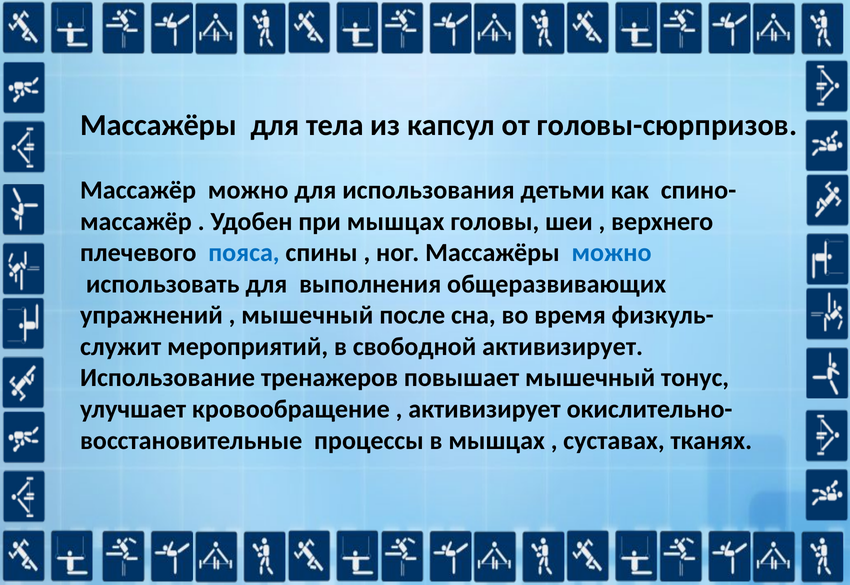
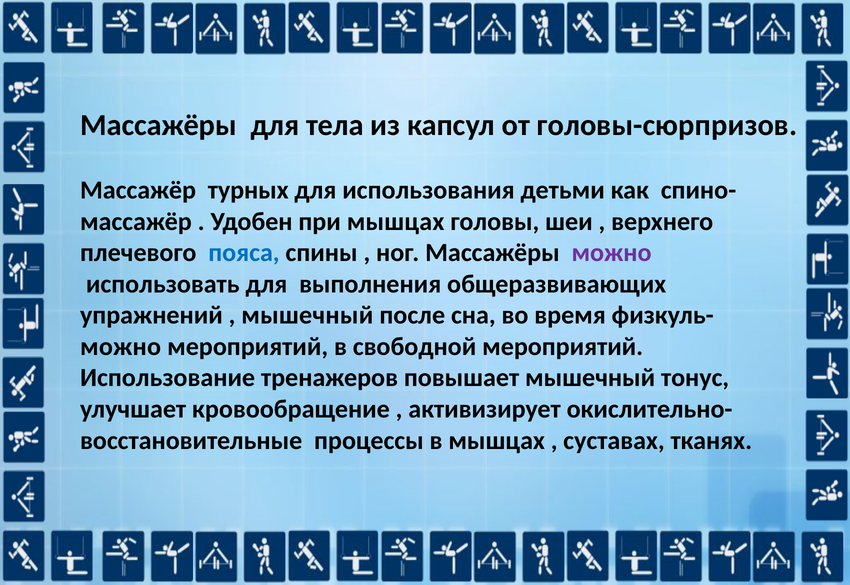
Массажёр можно: можно -> турных
можно at (612, 253) colour: blue -> purple
служит at (121, 347): служит -> можно
свободной активизирует: активизирует -> мероприятий
